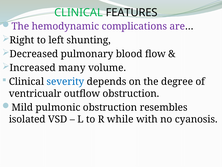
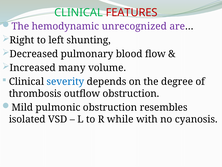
FEATURES colour: black -> red
complications: complications -> unrecognized
ventricualr: ventricualr -> thrombosis
